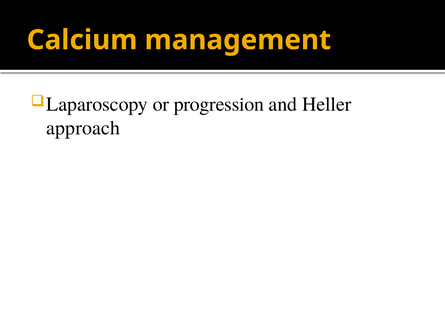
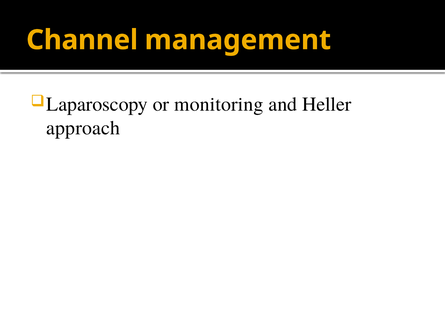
Calcium: Calcium -> Channel
progression: progression -> monitoring
